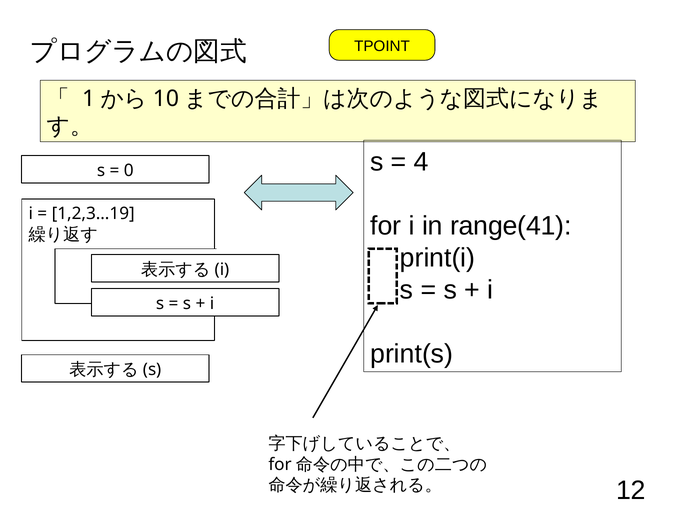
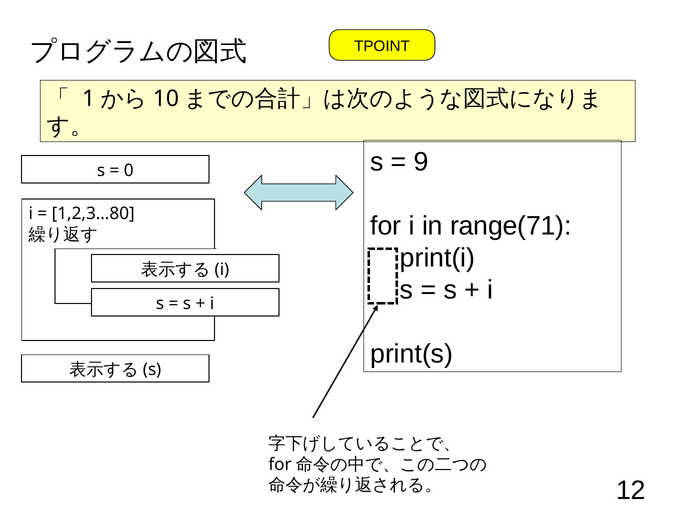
4: 4 -> 9
1,2,3…19: 1,2,3…19 -> 1,2,3…80
range(41: range(41 -> range(71
